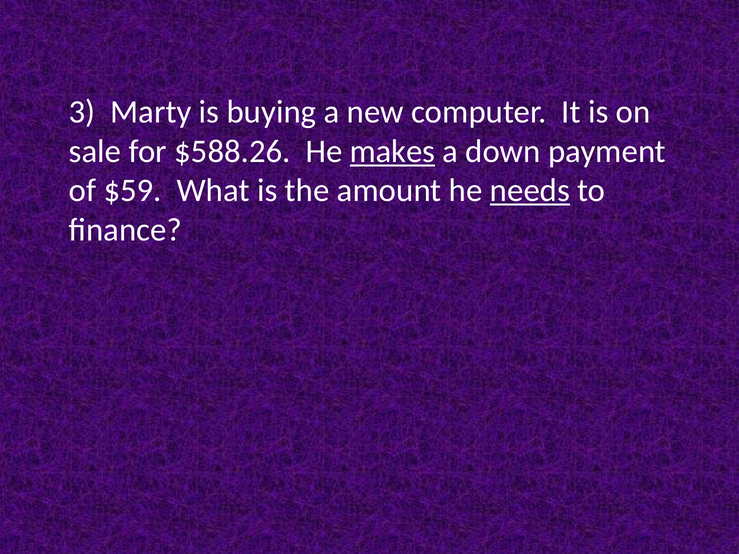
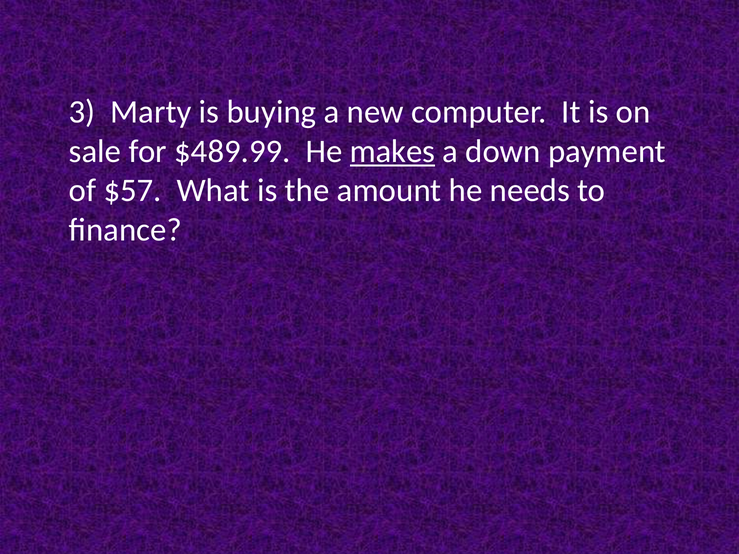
$588.26: $588.26 -> $489.99
$59: $59 -> $57
needs underline: present -> none
